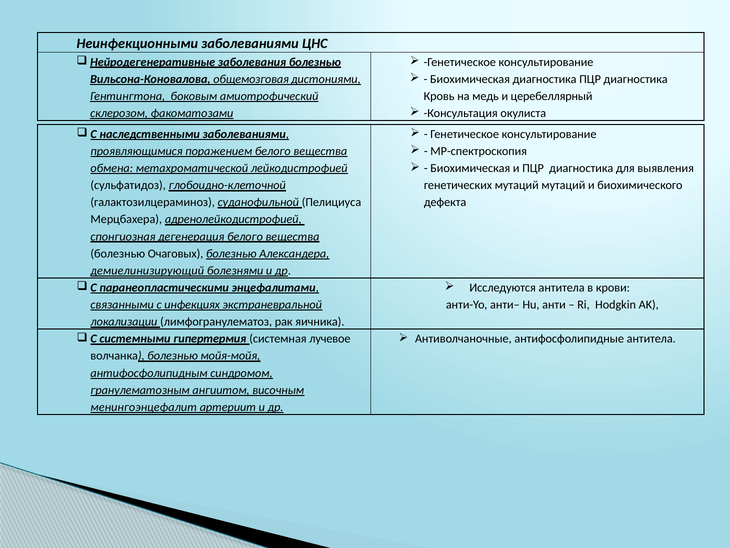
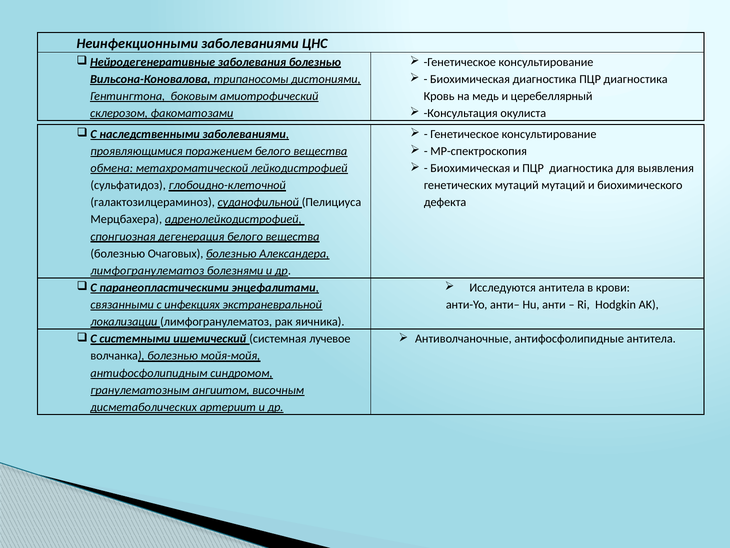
общемозговая: общемозговая -> трипаносомы
демиелинизирующий at (147, 270): демиелинизирующий -> лимфогранулематоз
гипертермия: гипертермия -> ишемический
менингоэнцефалит: менингоэнцефалит -> дисметаболических
